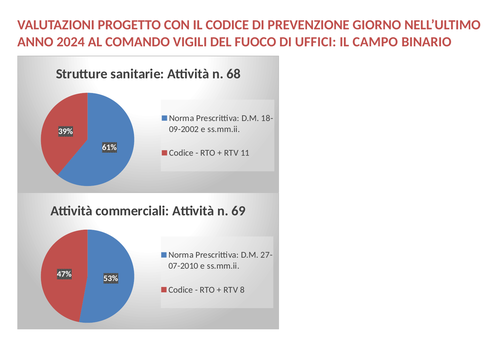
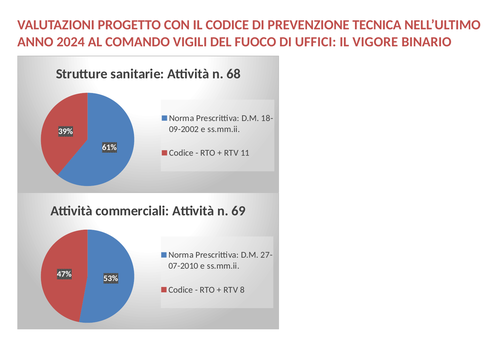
GIORNO: GIORNO -> TECNICA
CAMPO: CAMPO -> VIGORE
